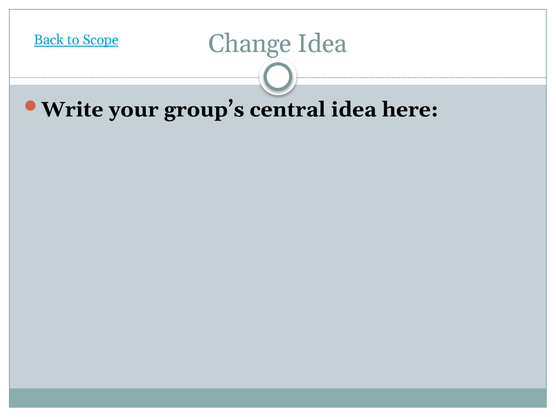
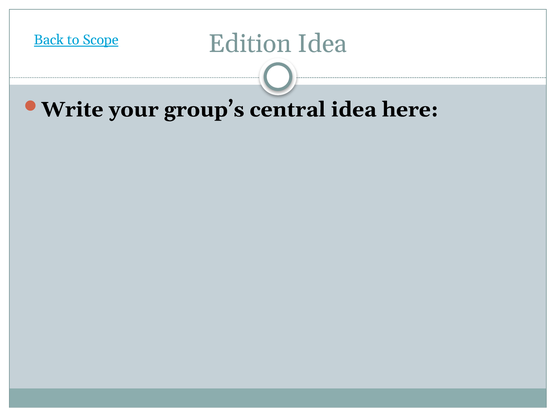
Change: Change -> Edition
